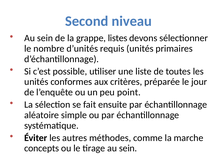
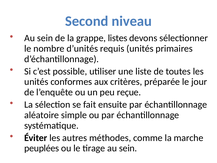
point: point -> reçue
concepts: concepts -> peuplées
